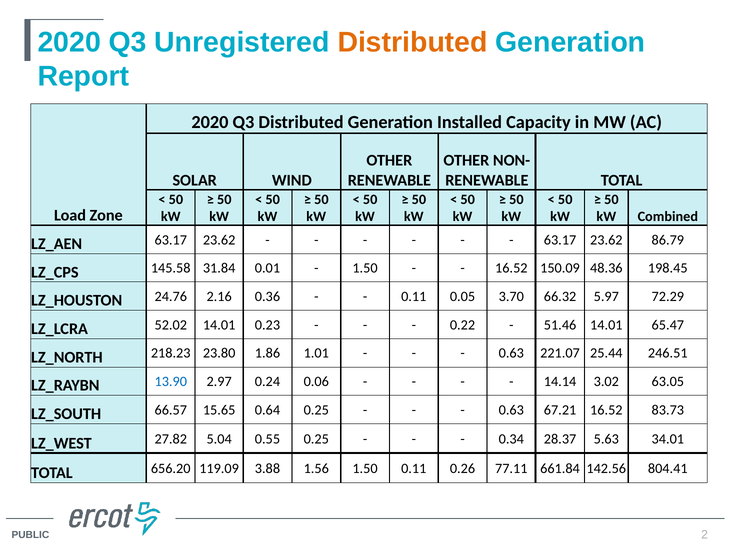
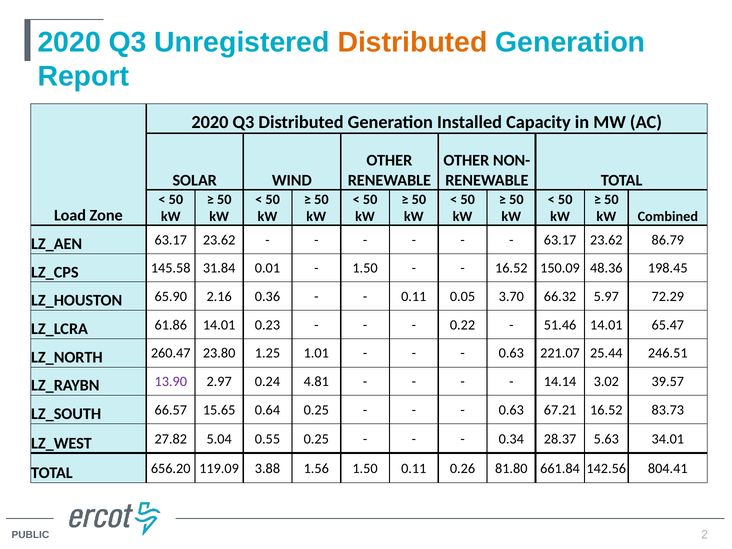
24.76: 24.76 -> 65.90
52.02: 52.02 -> 61.86
218.23: 218.23 -> 260.47
1.86: 1.86 -> 1.25
13.90 colour: blue -> purple
0.06: 0.06 -> 4.81
63.05: 63.05 -> 39.57
77.11: 77.11 -> 81.80
